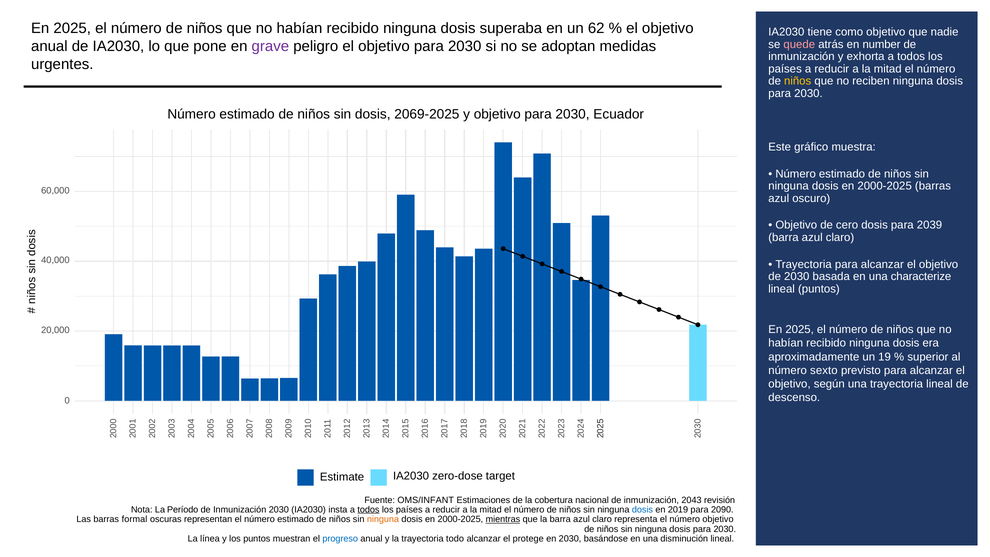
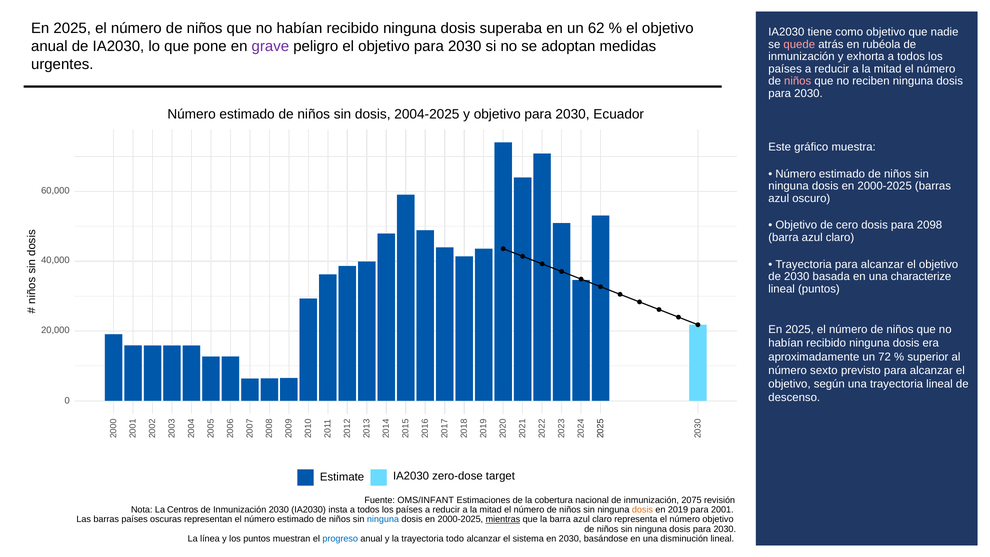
number: number -> rubéola
niños at (798, 81) colour: yellow -> pink
2069-2025: 2069-2025 -> 2004-2025
2039: 2039 -> 2098
19: 19 -> 72
2043: 2043 -> 2075
Período: Período -> Centros
todos at (368, 509) underline: present -> none
dosis at (642, 509) colour: blue -> orange
2090: 2090 -> 2001
barras formal: formal -> países
ninguna at (383, 519) colour: orange -> blue
protege: protege -> sistema
